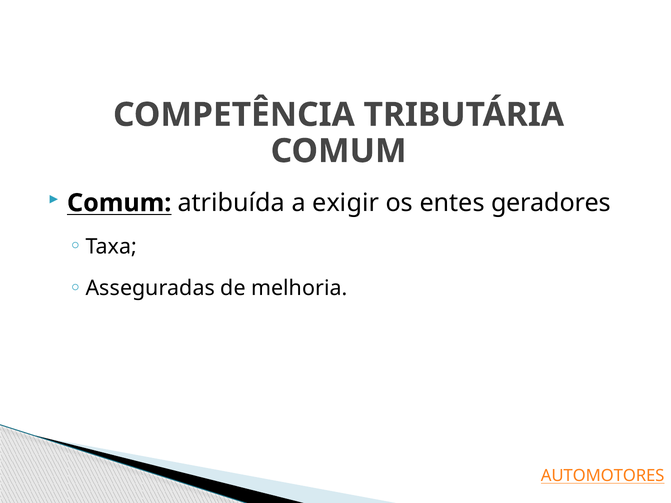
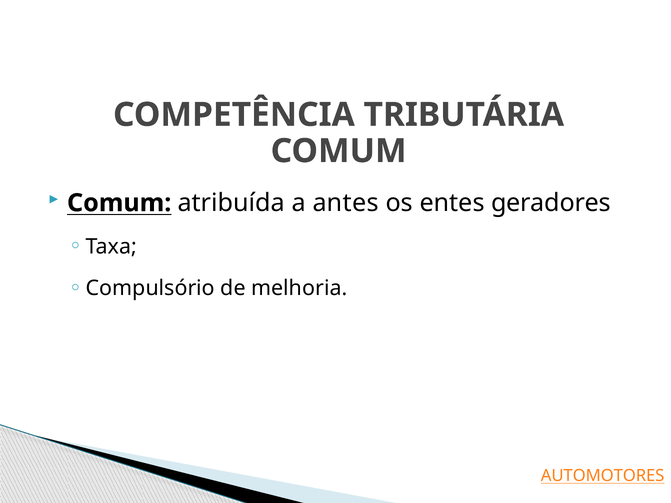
exigir: exigir -> antes
Asseguradas: Asseguradas -> Compulsório
